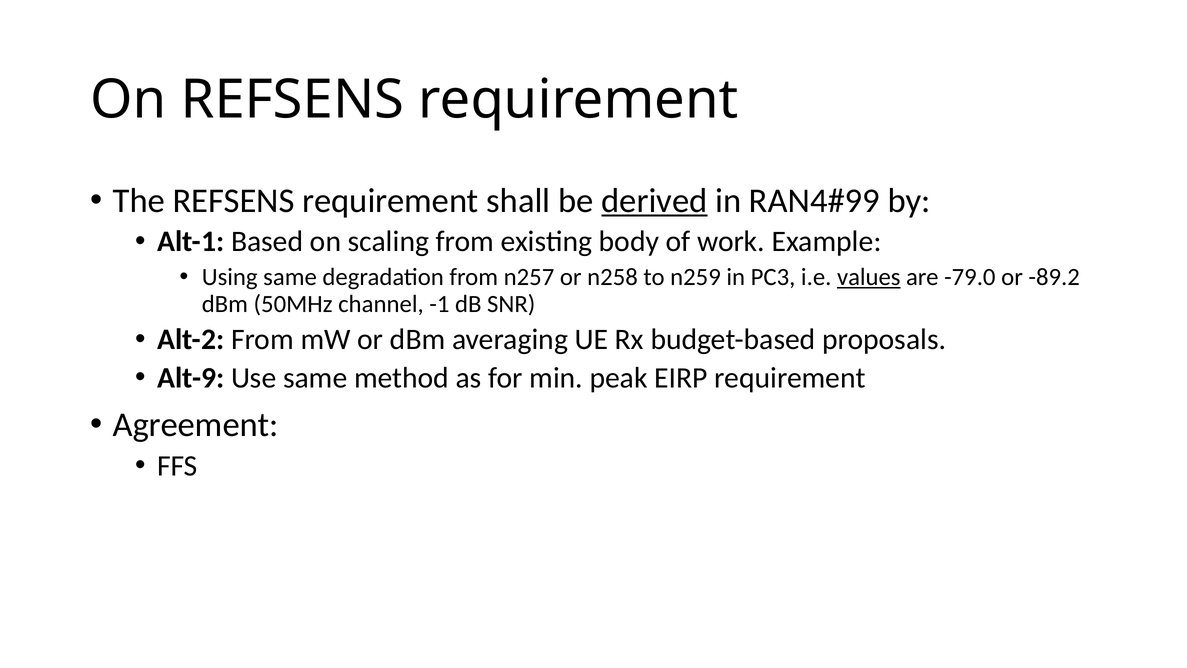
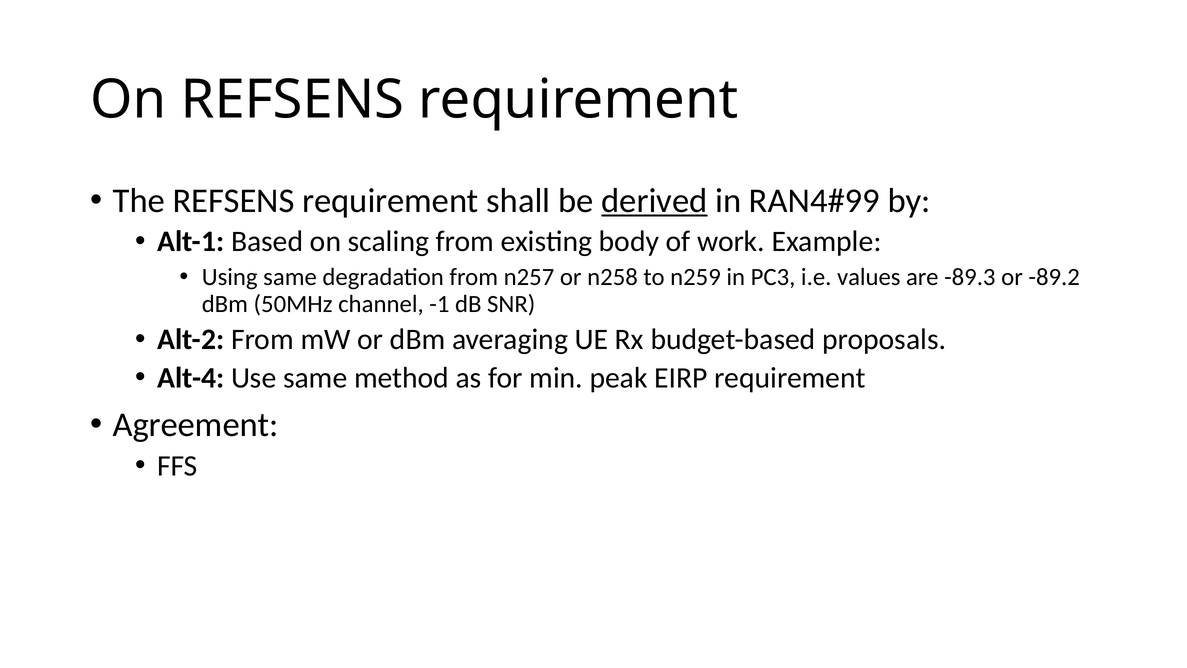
values underline: present -> none
-79.0: -79.0 -> -89.3
Alt-9: Alt-9 -> Alt-4
